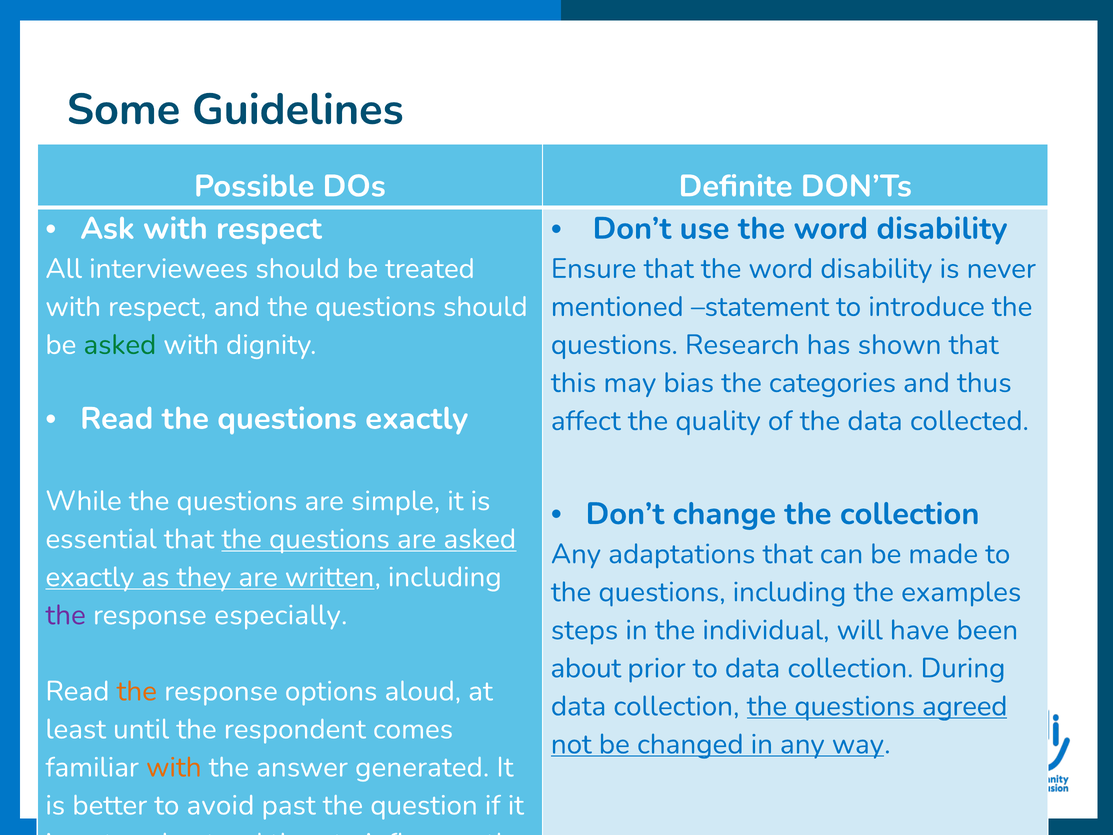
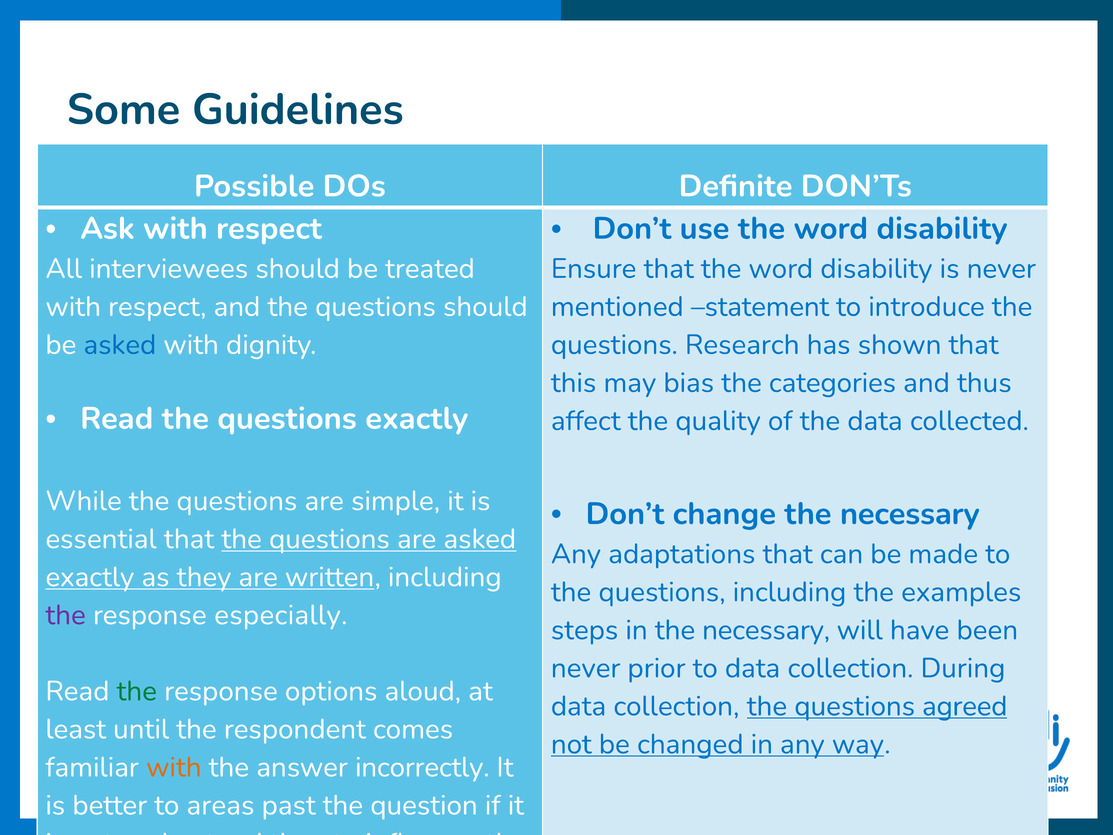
asked at (120, 345) colour: green -> blue
change the collection: collection -> necessary
in the individual: individual -> necessary
about at (586, 668): about -> never
the at (137, 691) colour: orange -> green
answer generated: generated -> incorrectly
avoid: avoid -> areas
